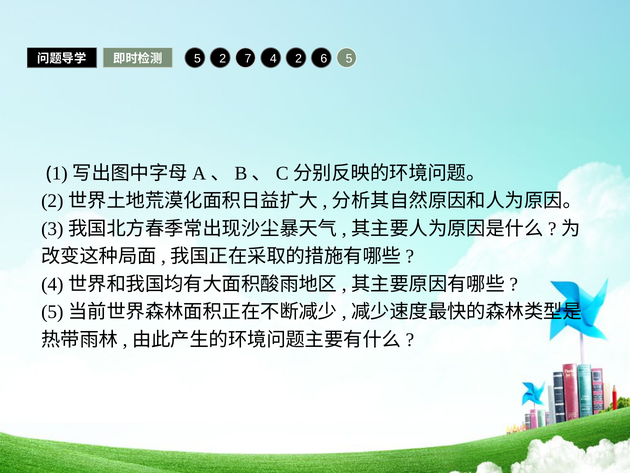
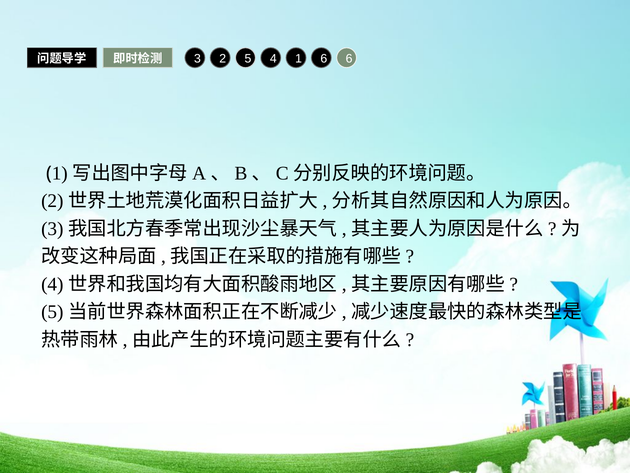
5 at (197, 58): 5 -> 3
7: 7 -> 5
4 2: 2 -> 1
6 5: 5 -> 6
